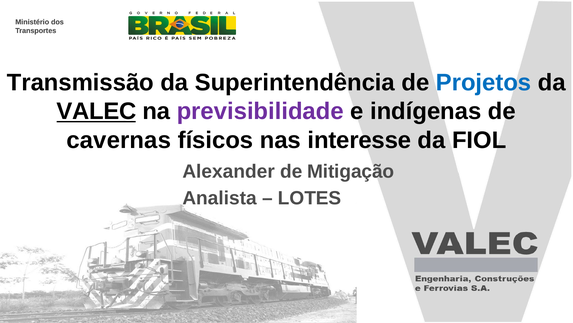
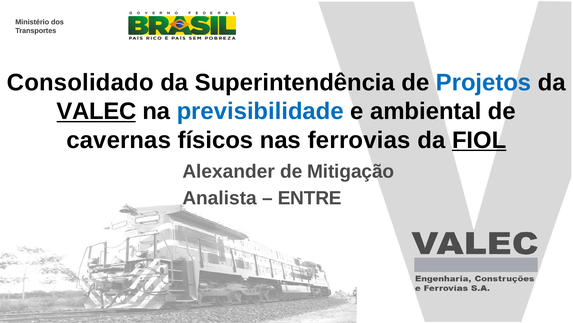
Transmissão: Transmissão -> Consolidado
previsibilidade colour: purple -> blue
indígenas: indígenas -> ambiental
interesse: interesse -> ferrovias
FIOL underline: none -> present
LOTES: LOTES -> ENTRE
